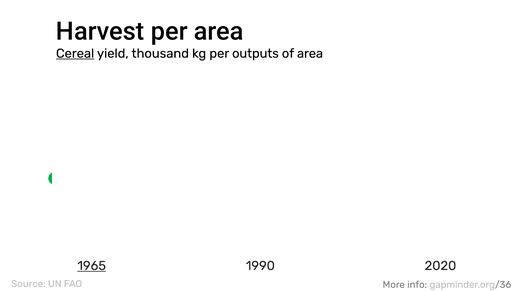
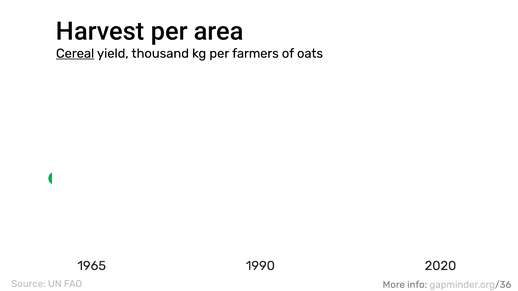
outputs: outputs -> farmers
of area: area -> oats
1965 underline: present -> none
